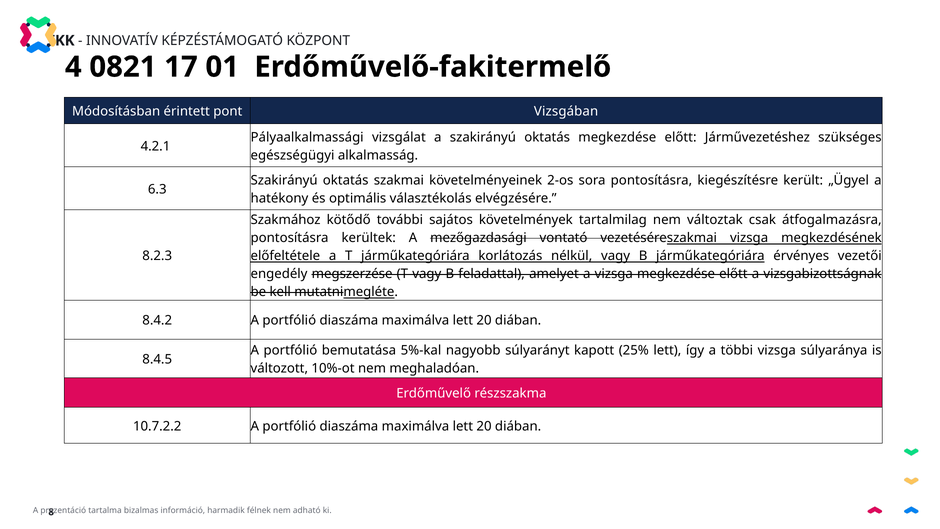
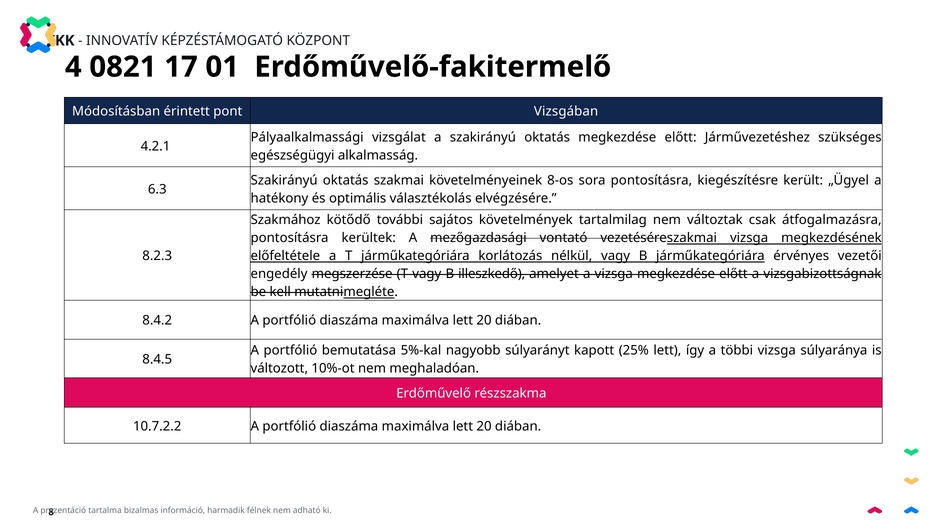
2-os: 2-os -> 8-os
feladattal: feladattal -> illeszkedő
